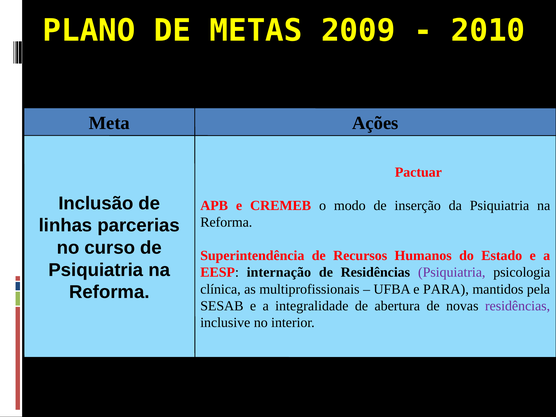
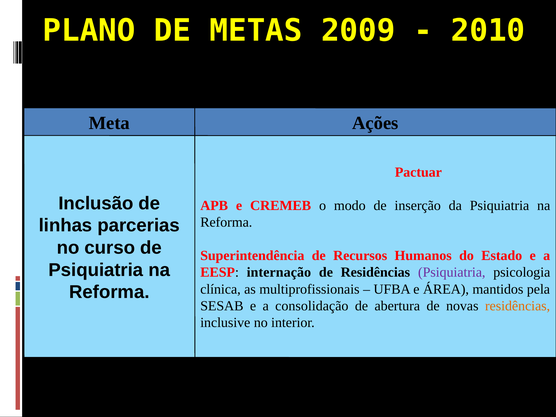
PARA: PARA -> ÁREA
integralidade: integralidade -> consolidação
residências at (518, 306) colour: purple -> orange
